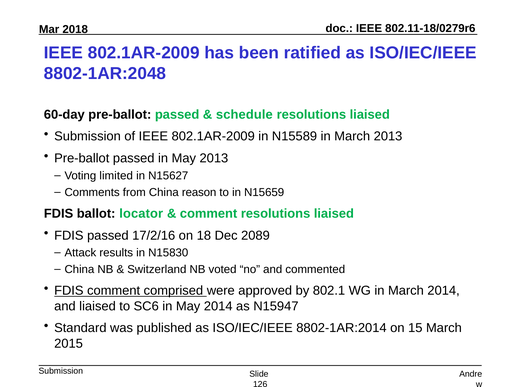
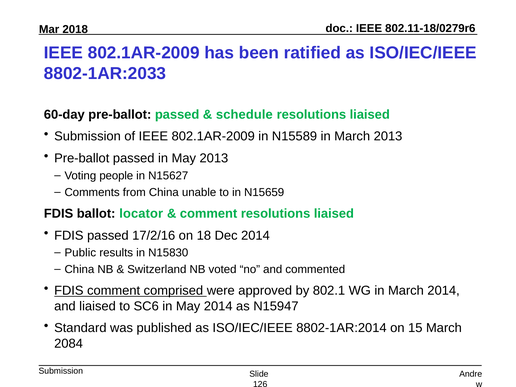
8802-1AR:2048: 8802-1AR:2048 -> 8802-1AR:2033
limited: limited -> people
reason: reason -> unable
Dec 2089: 2089 -> 2014
Attack: Attack -> Public
2015: 2015 -> 2084
